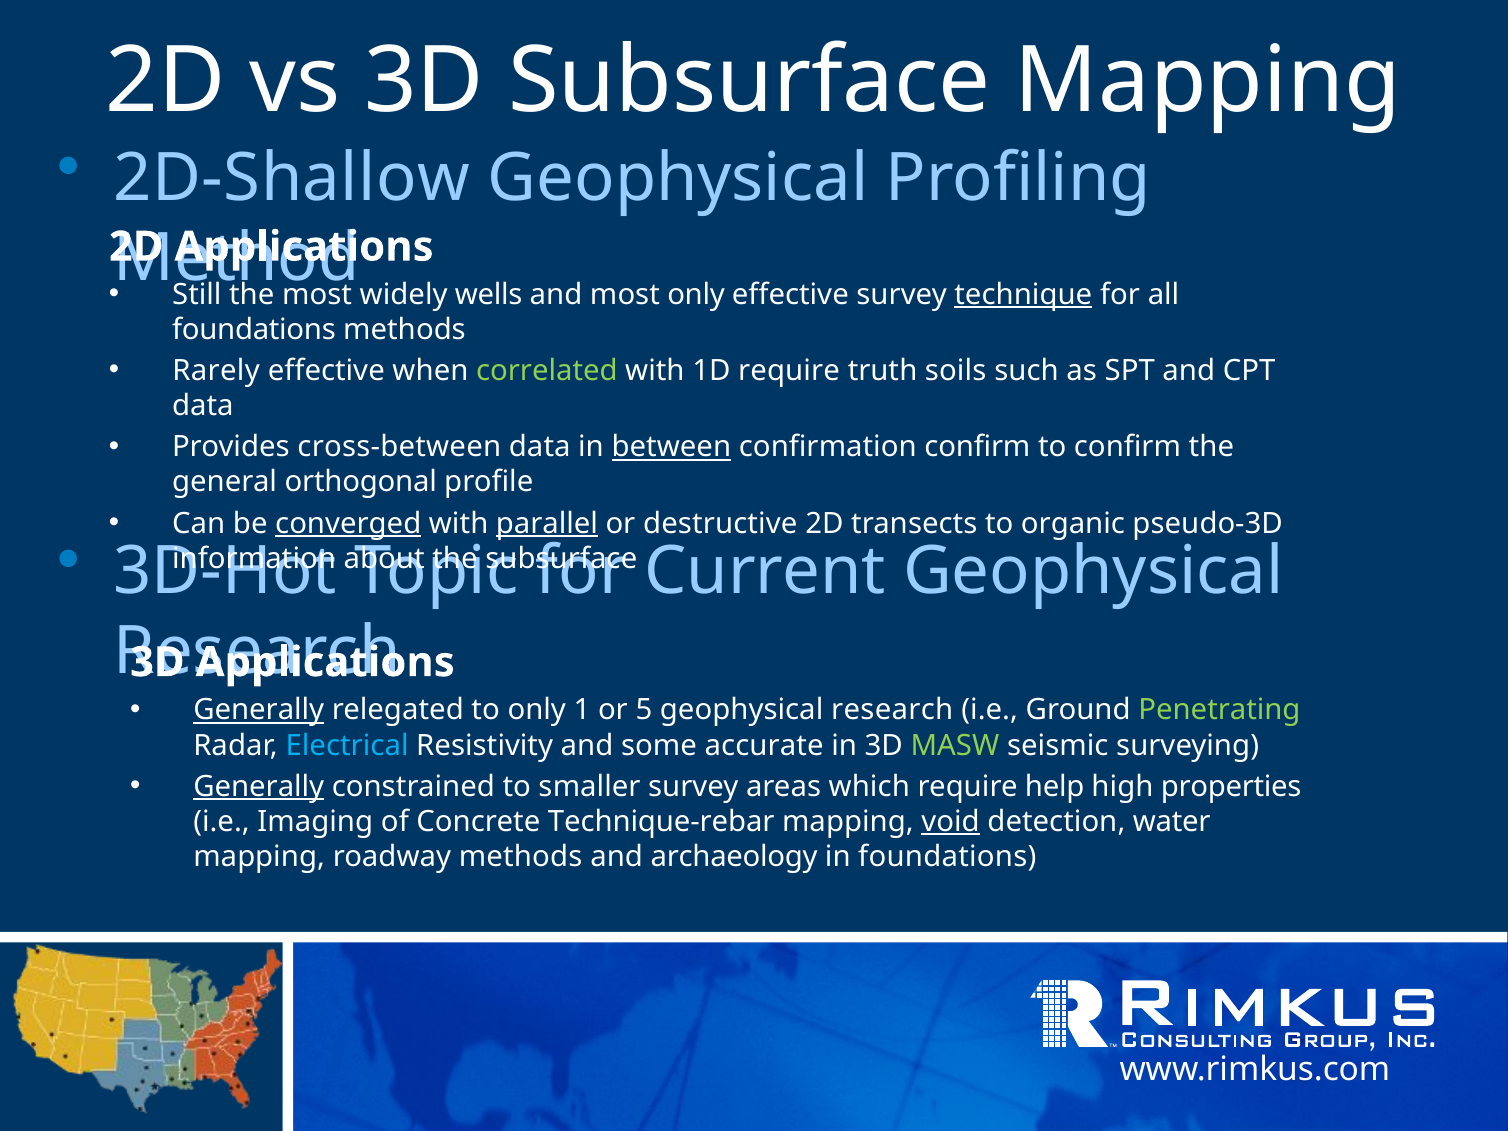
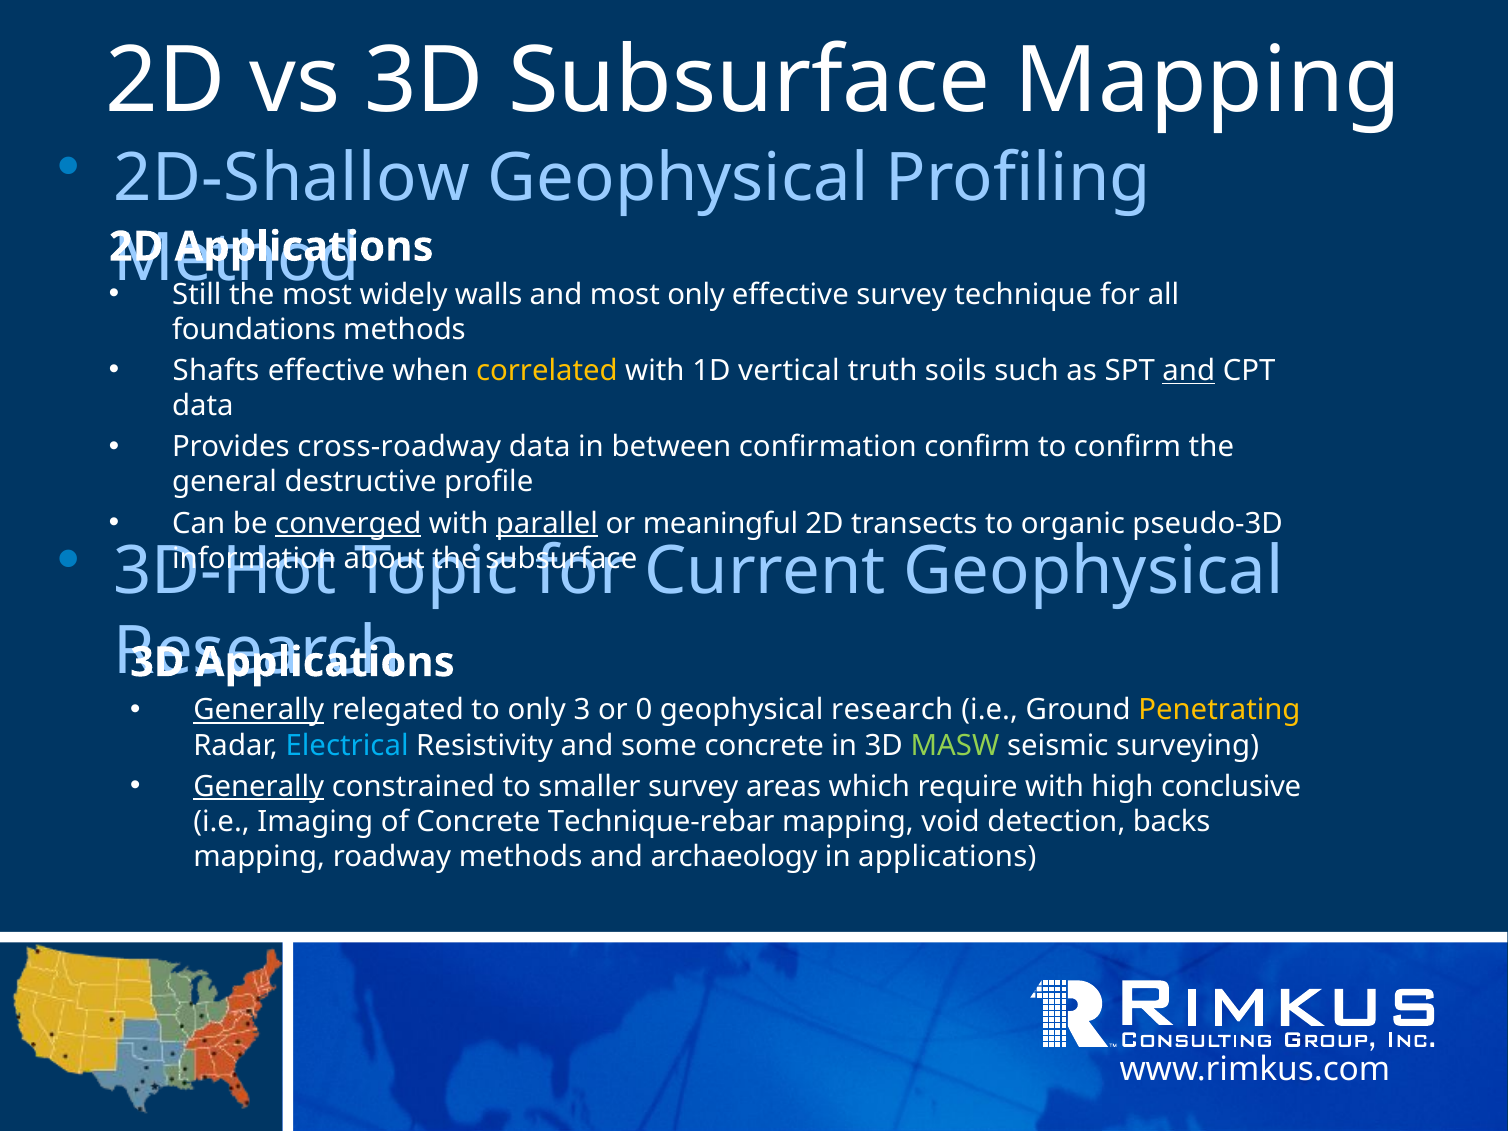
wells: wells -> walls
technique underline: present -> none
Rarely: Rarely -> Shafts
correlated colour: light green -> yellow
1D require: require -> vertical
and at (1189, 371) underline: none -> present
cross-between: cross-between -> cross-roadway
between underline: present -> none
orthogonal: orthogonal -> destructive
destructive: destructive -> meaningful
1: 1 -> 3
5: 5 -> 0
Penetrating colour: light green -> yellow
some accurate: accurate -> concrete
require help: help -> with
properties: properties -> conclusive
void underline: present -> none
water: water -> backs
in foundations: foundations -> applications
